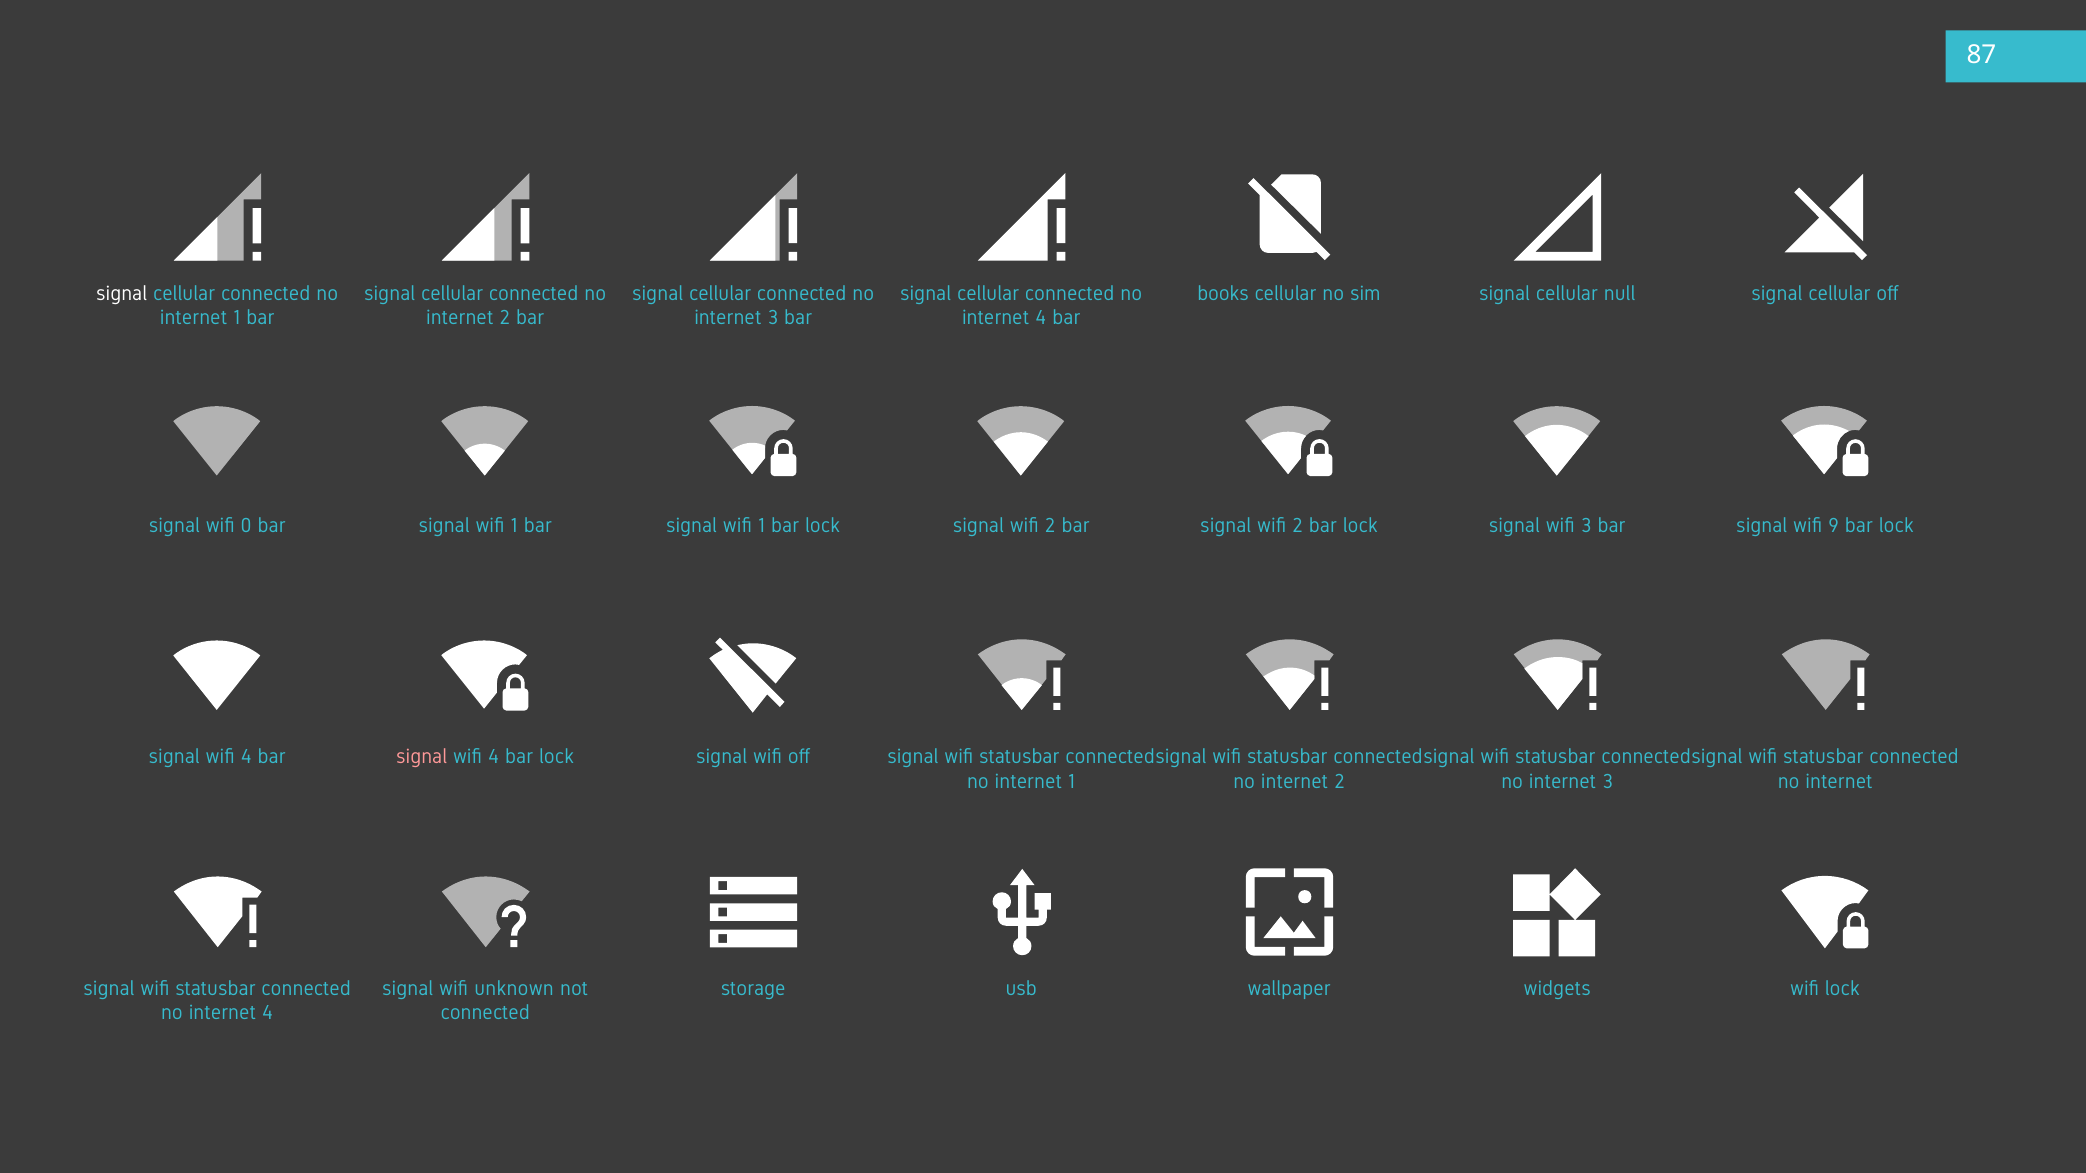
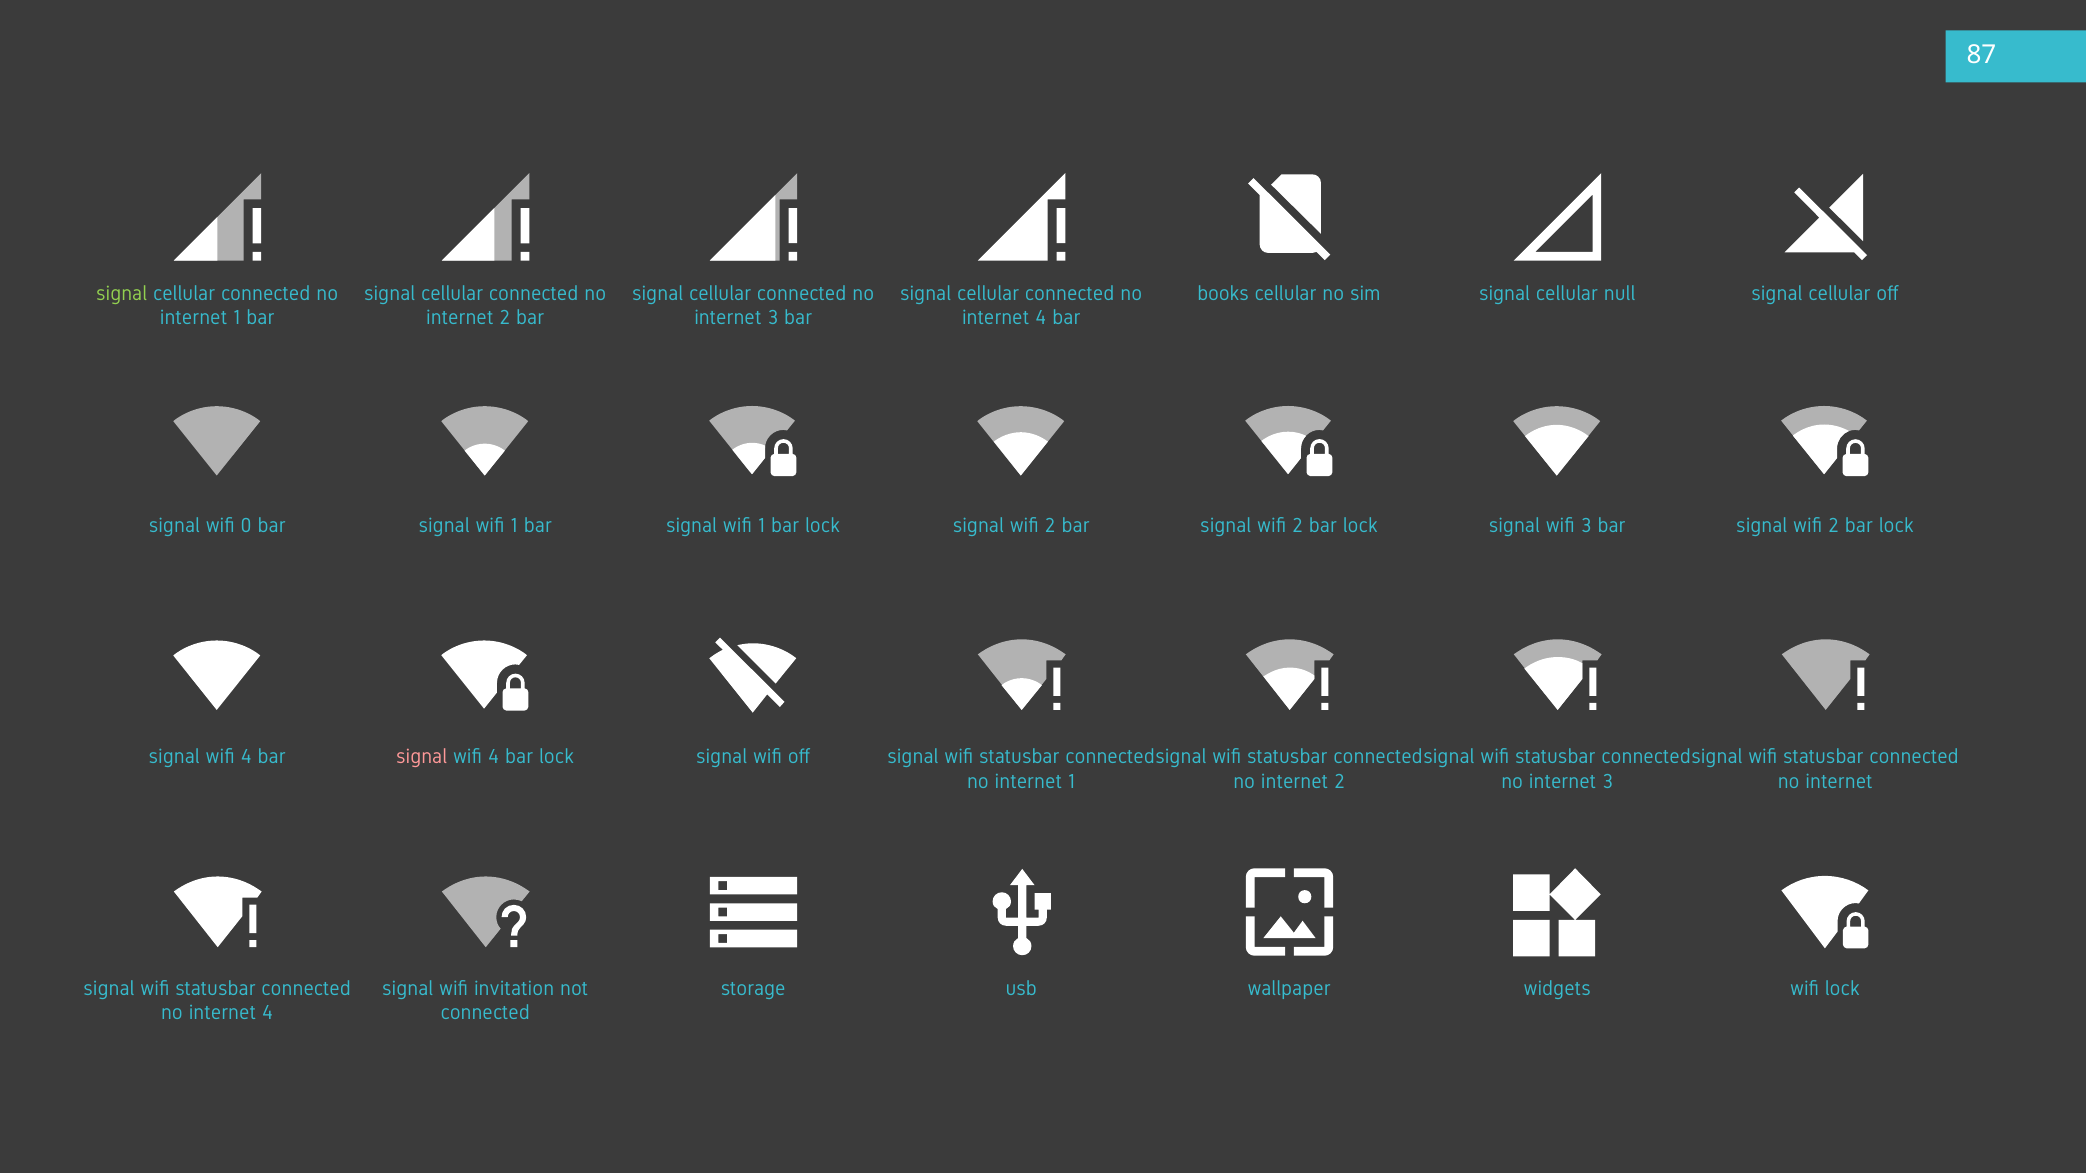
signal at (122, 294) colour: white -> light green
9 at (1834, 526): 9 -> 2
unknown: unknown -> invitation
